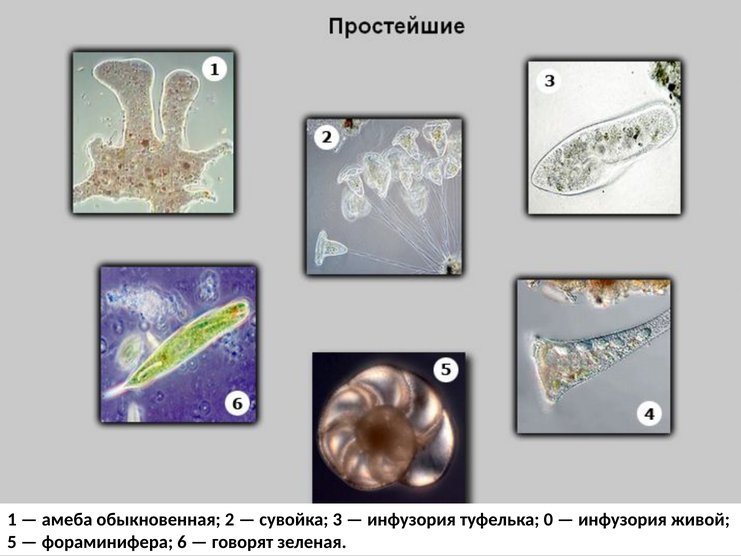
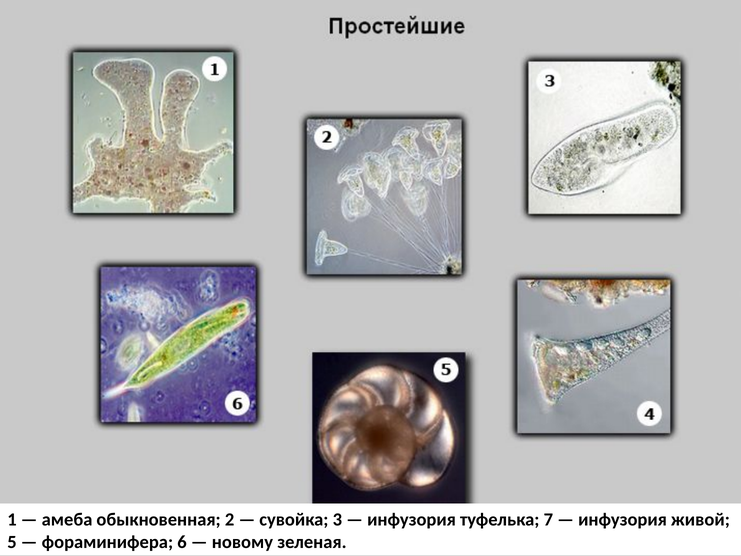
0: 0 -> 7
говорят: говорят -> новому
